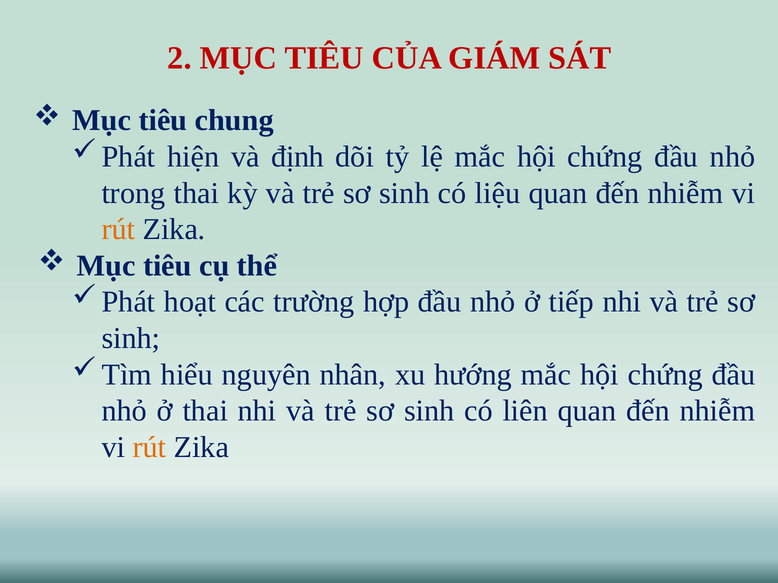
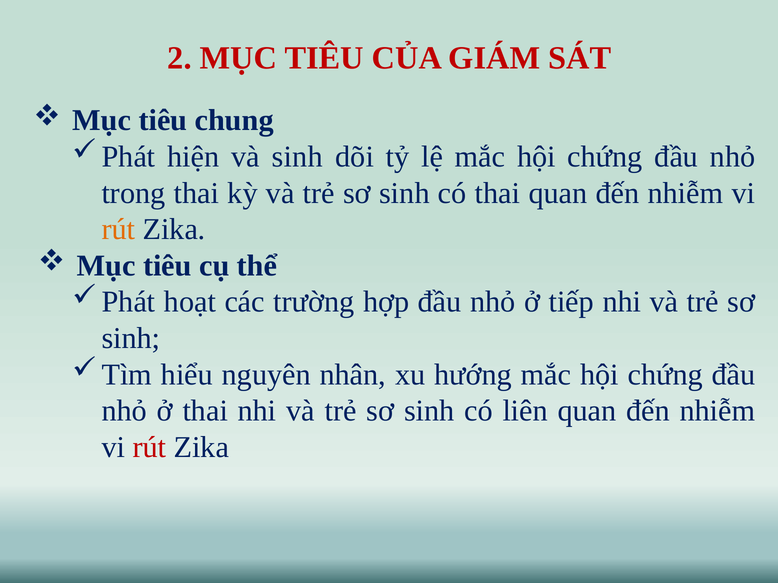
và định: định -> sinh
có liệu: liệu -> thai
rút at (149, 448) colour: orange -> red
